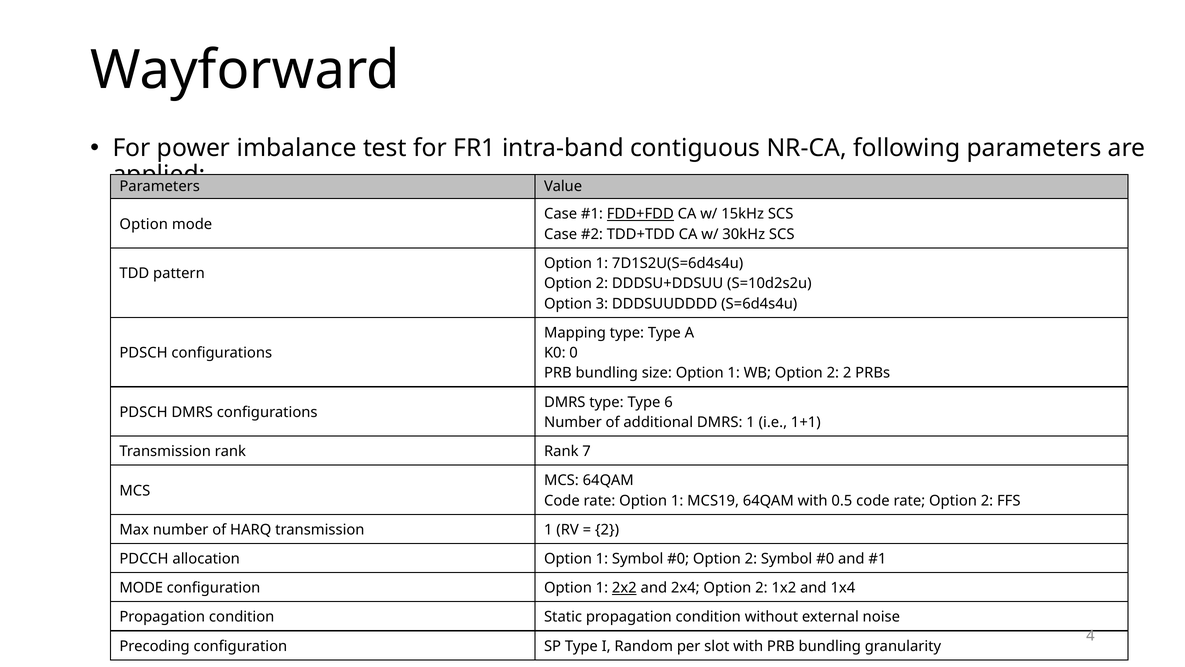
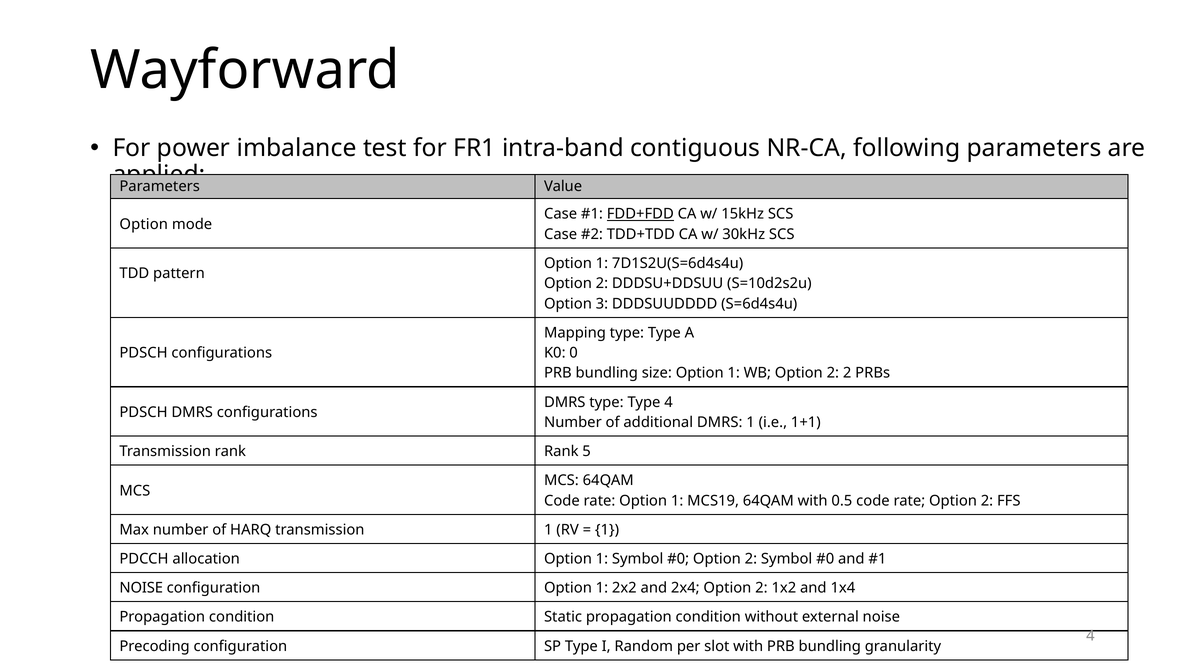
Type 6: 6 -> 4
7: 7 -> 5
2 at (607, 529): 2 -> 1
MODE at (141, 588): MODE -> NOISE
2x2 underline: present -> none
